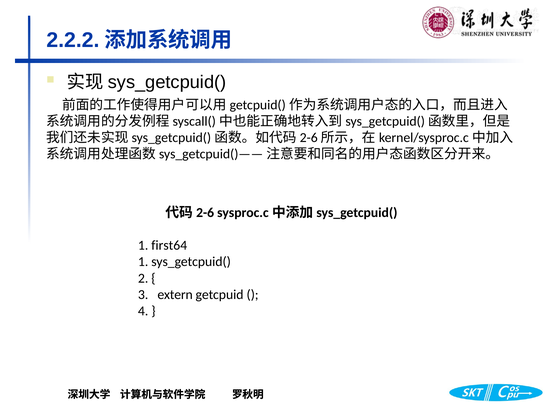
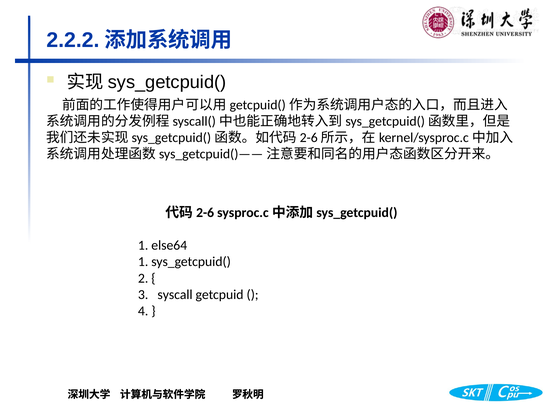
first64: first64 -> else64
extern: extern -> syscall
